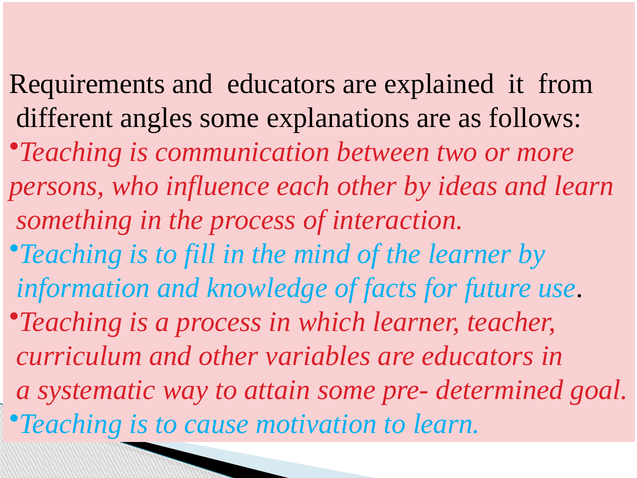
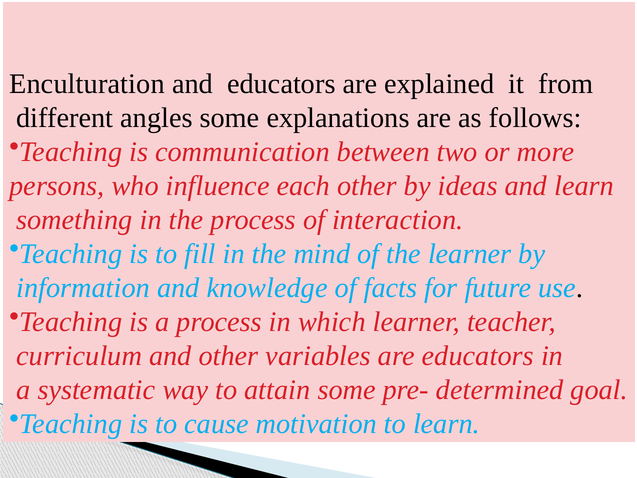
Requirements: Requirements -> Enculturation
